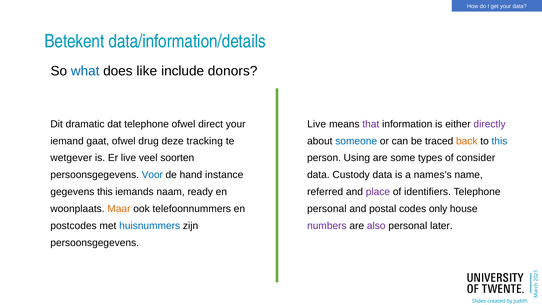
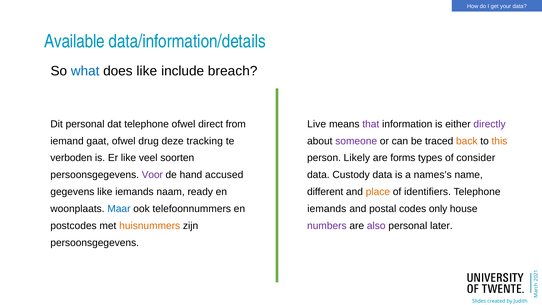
Betekent: Betekent -> Available
donors: donors -> breach
Dit dramatic: dramatic -> personal
direct your: your -> from
someone colour: blue -> purple
this at (499, 141) colour: blue -> orange
wetgever: wetgever -> verboden
Er live: live -> like
Using: Using -> Likely
some: some -> forms
Voor colour: blue -> purple
instance: instance -> accused
gegevens this: this -> like
referred: referred -> different
place colour: purple -> orange
Maar colour: orange -> blue
personal at (327, 209): personal -> iemands
huisnummers colour: blue -> orange
